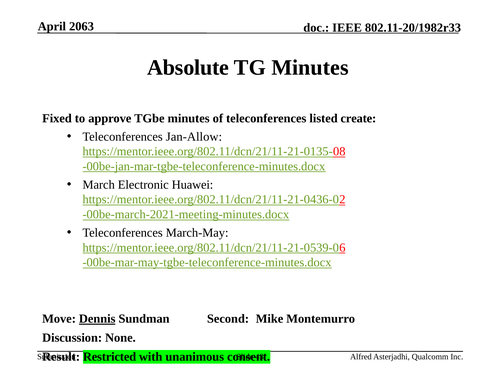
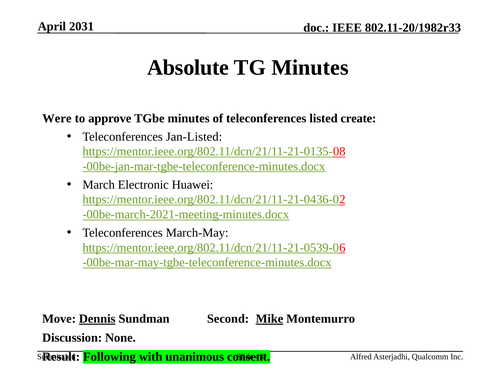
2063: 2063 -> 2031
Fixed: Fixed -> Were
Jan-Allow: Jan-Allow -> Jan-Listed
Mike underline: none -> present
Restricted: Restricted -> Following
